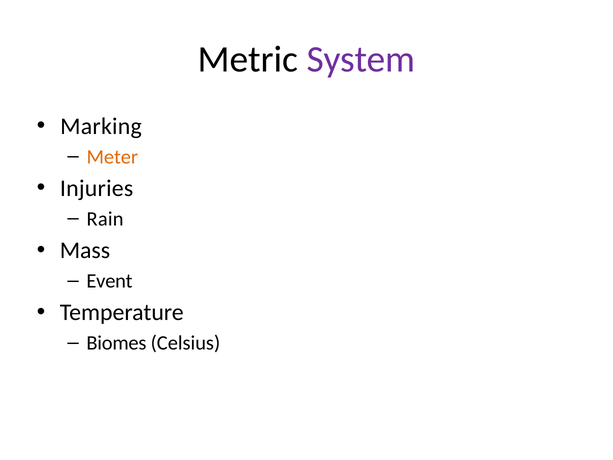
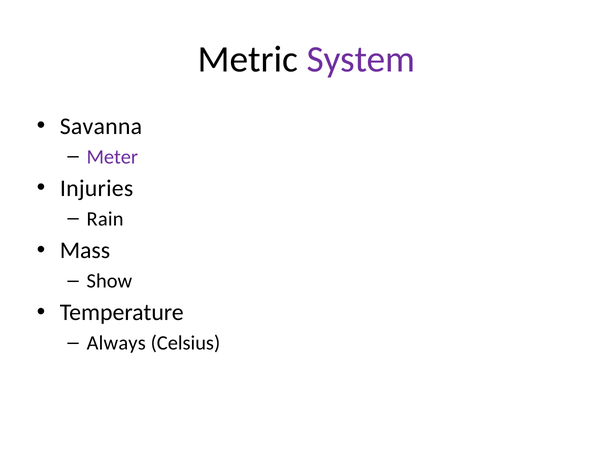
Marking: Marking -> Savanna
Meter colour: orange -> purple
Event: Event -> Show
Biomes: Biomes -> Always
